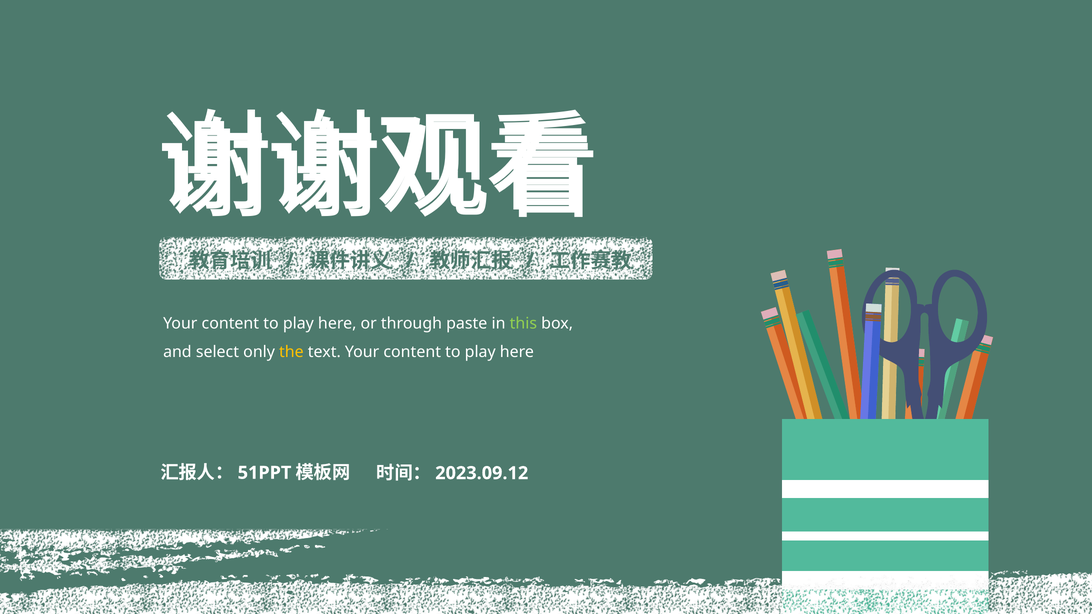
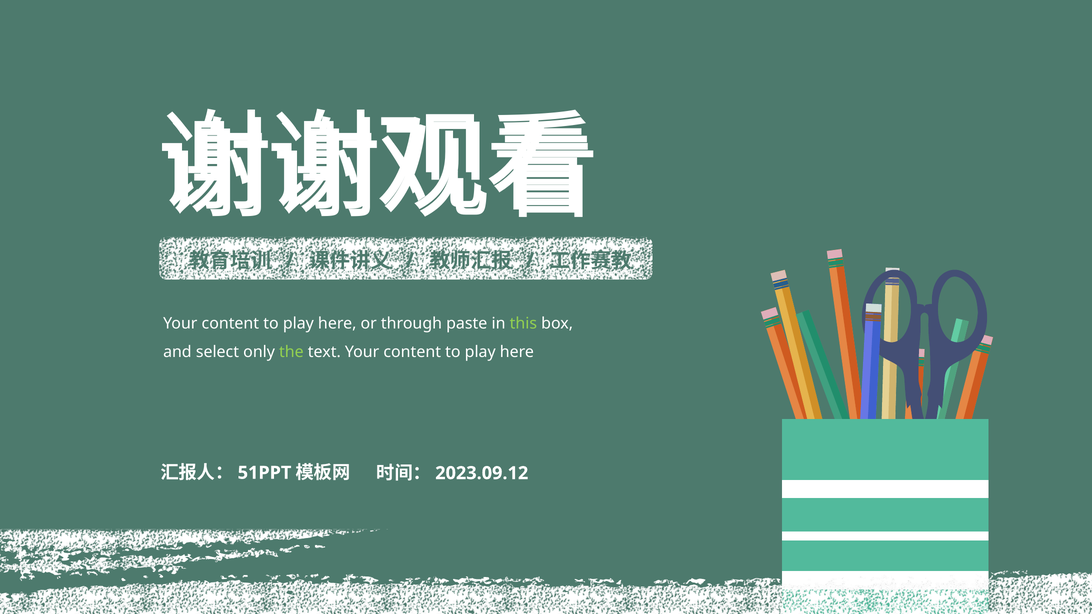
the colour: yellow -> light green
